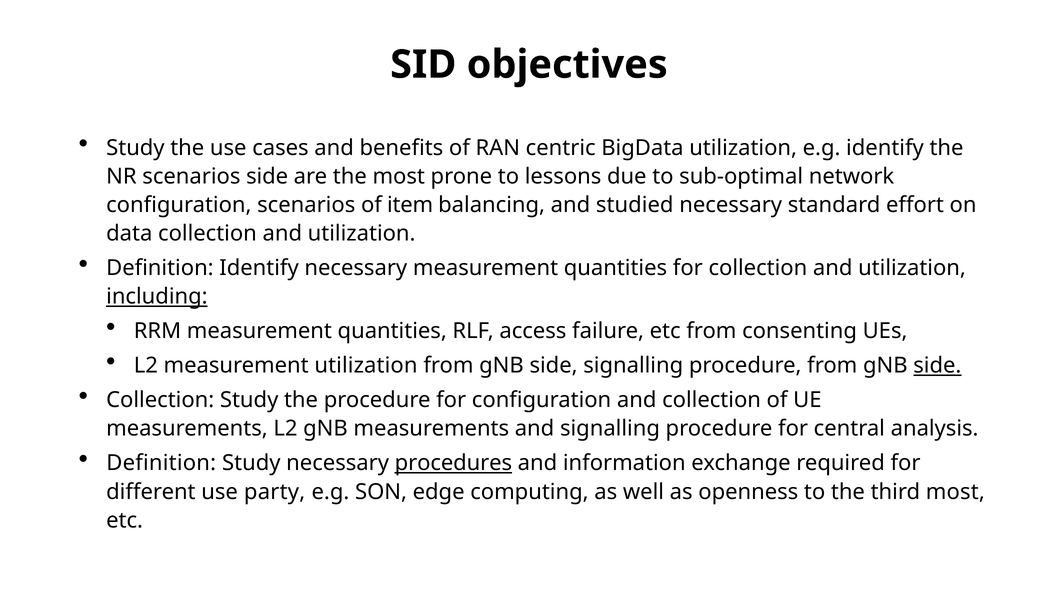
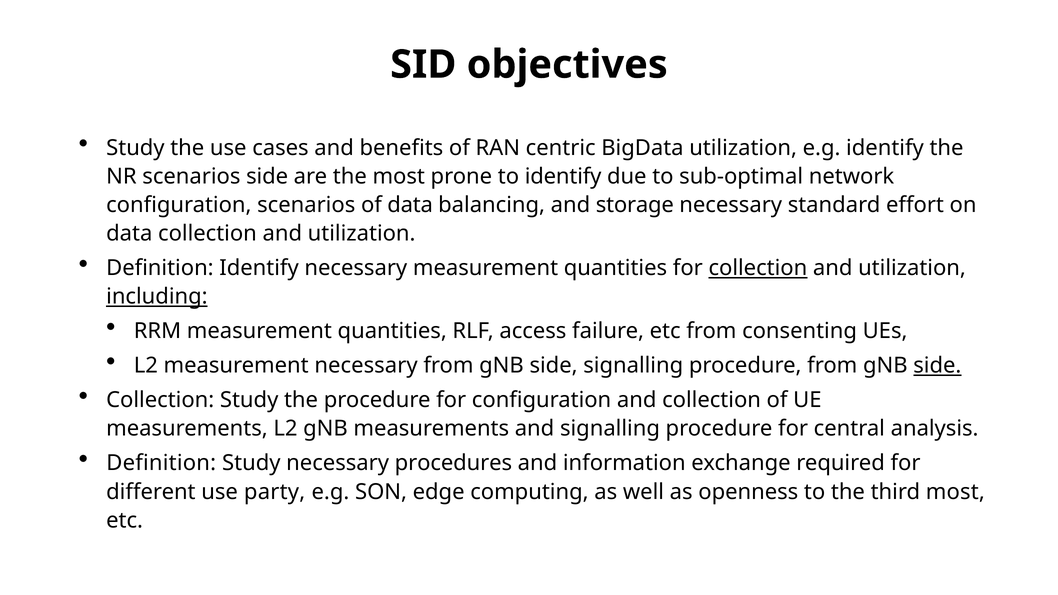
to lessons: lessons -> identify
of item: item -> data
studied: studied -> storage
collection at (758, 268) underline: none -> present
measurement utilization: utilization -> necessary
procedures underline: present -> none
